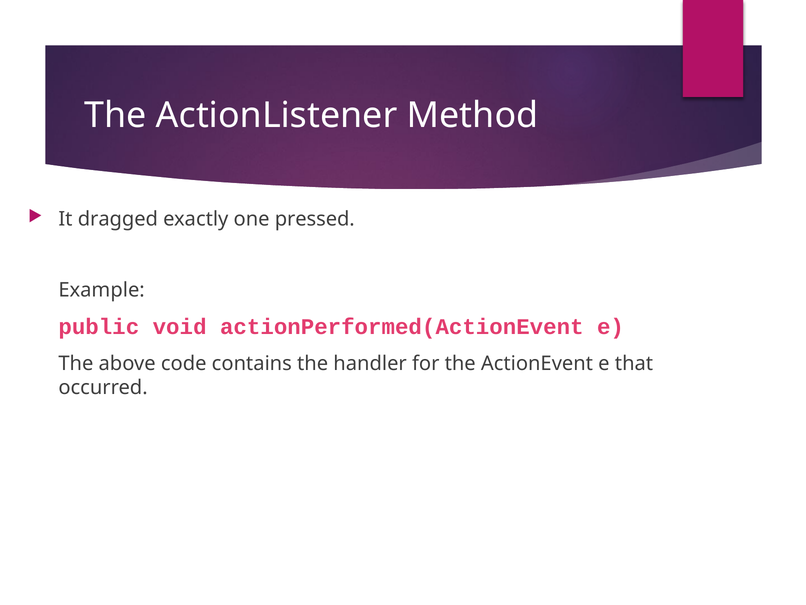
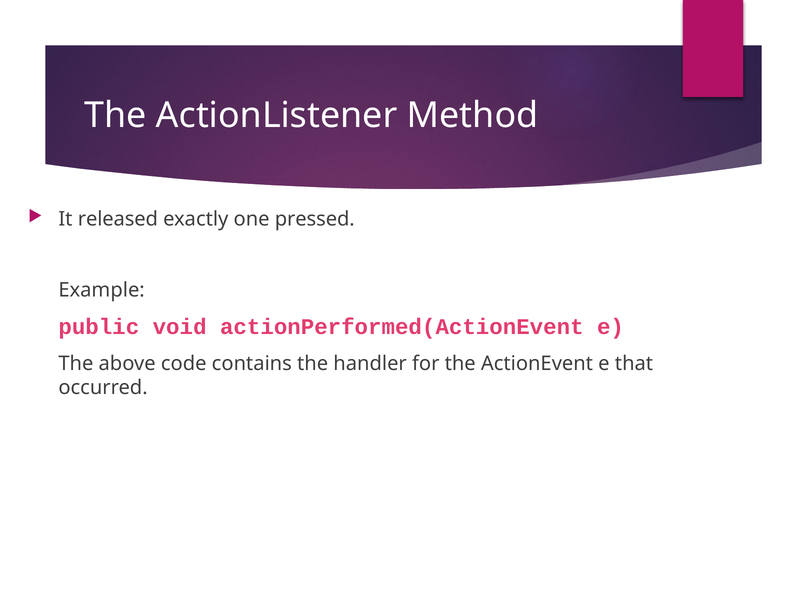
dragged: dragged -> released
